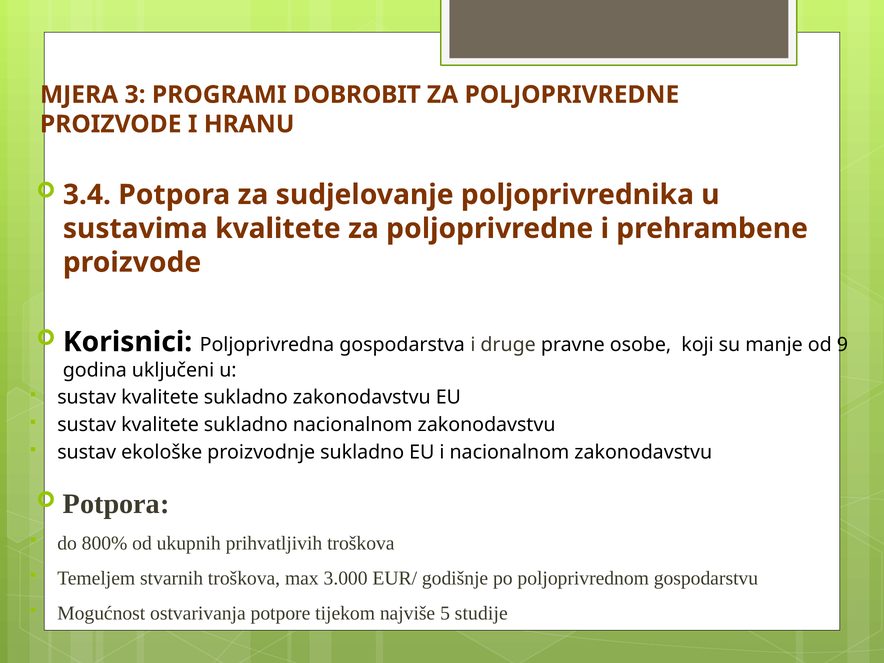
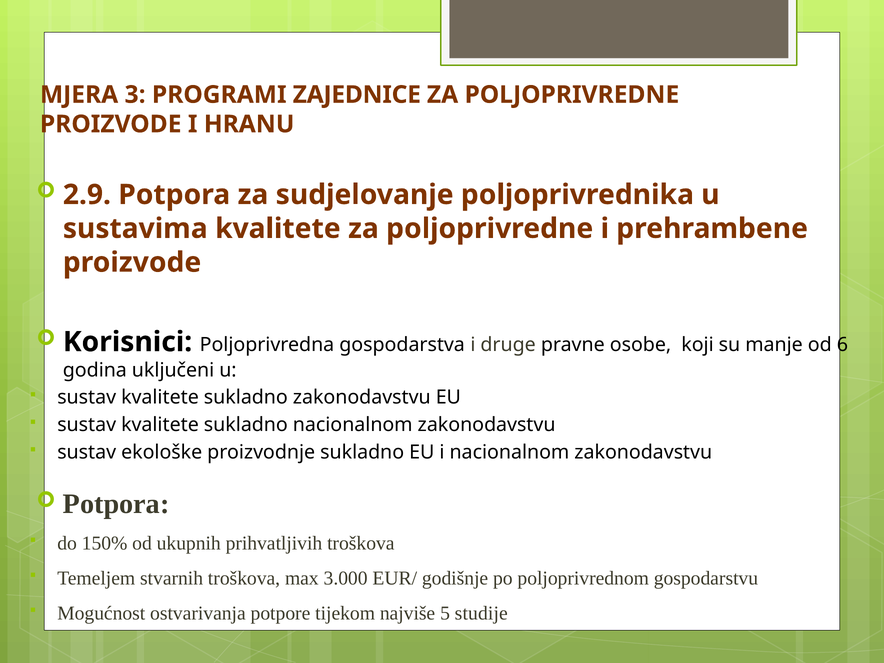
DOBROBIT: DOBROBIT -> ZAJEDNICE
3.4: 3.4 -> 2.9
9: 9 -> 6
800%: 800% -> 150%
